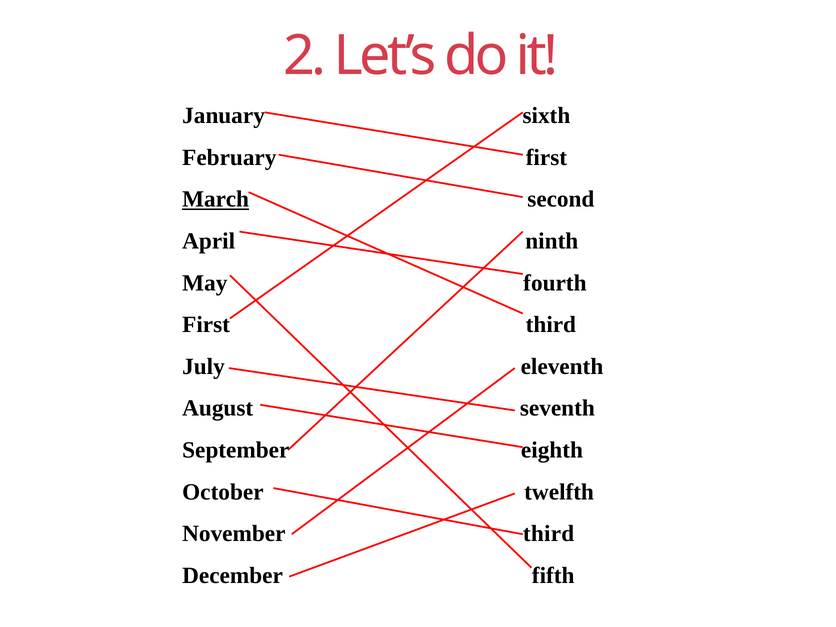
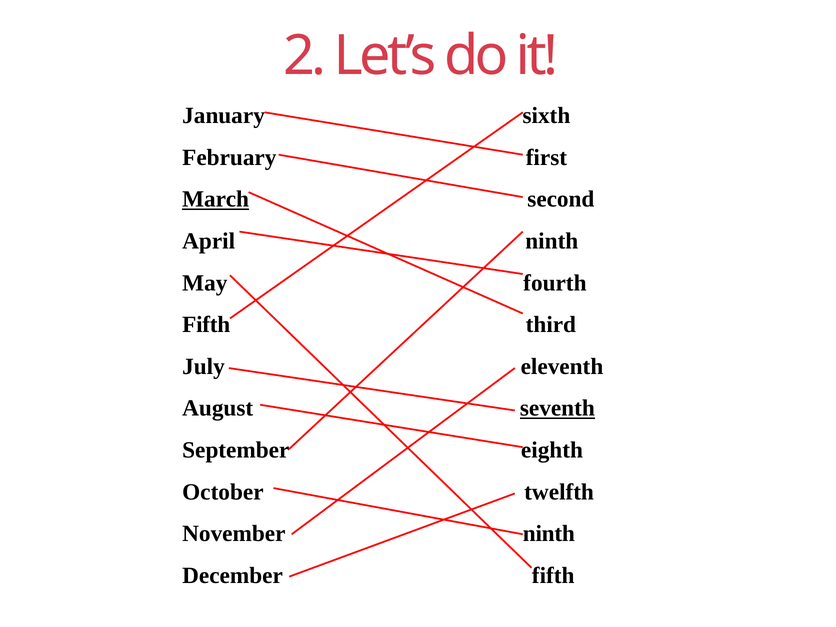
First at (206, 325): First -> Fifth
seventh underline: none -> present
November third: third -> ninth
